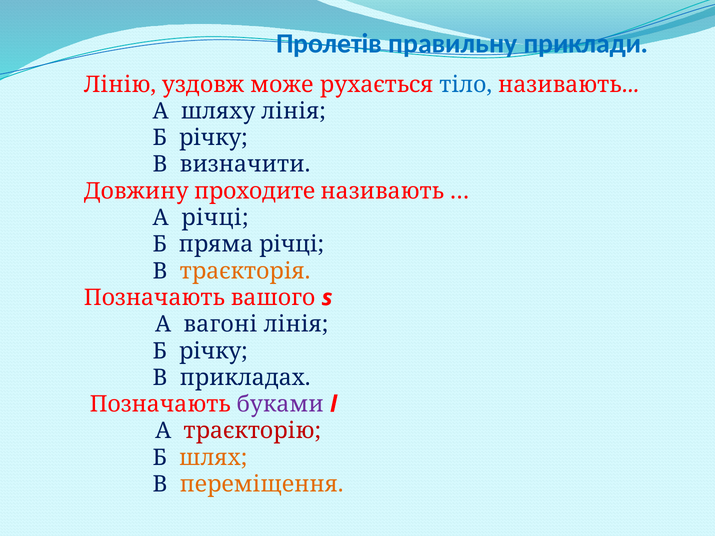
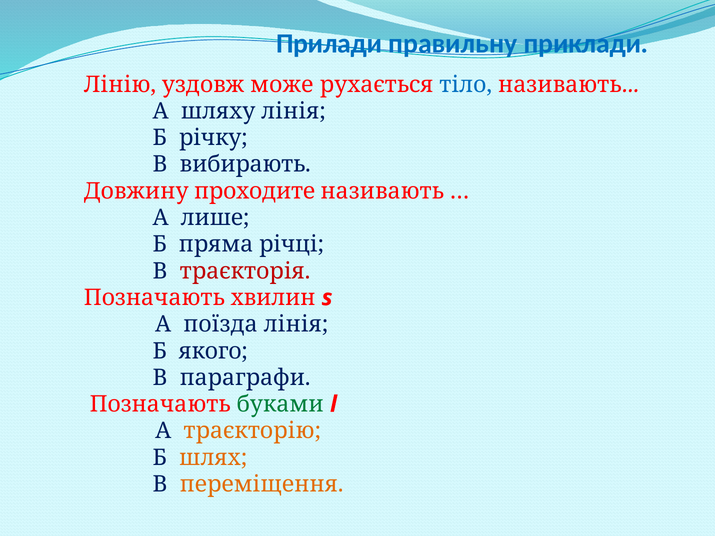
Пролетів: Пролетів -> Прилади
визначити: визначити -> вибирають
А річці: річці -> лише
траєкторія colour: orange -> red
вашого: вашого -> хвилин
вагоні: вагоні -> поїзда
річку at (213, 351): річку -> якого
прикладах: прикладах -> параграфи
буками colour: purple -> green
траєкторію colour: red -> orange
